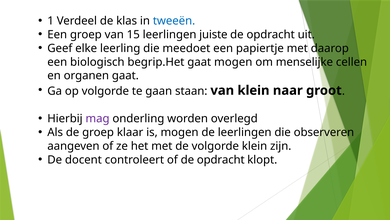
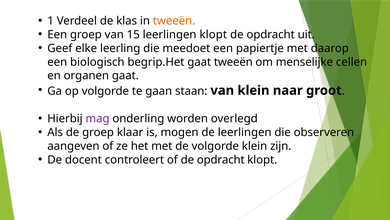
tweeën at (174, 21) colour: blue -> orange
leerlingen juiste: juiste -> klopt
gaat mogen: mogen -> tweeën
